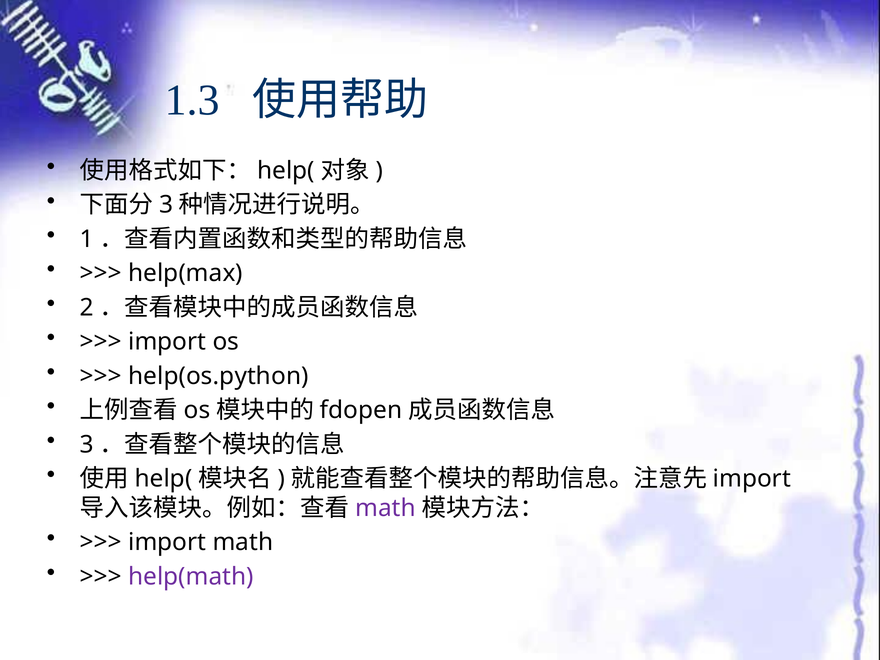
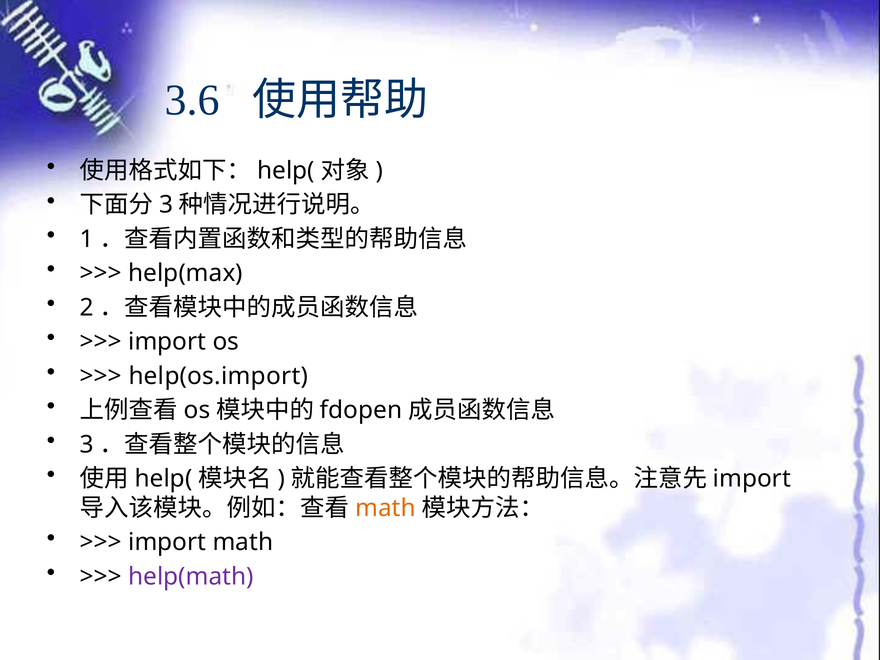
1.3: 1.3 -> 3.6
help(os.python: help(os.python -> help(os.import
math at (385, 508) colour: purple -> orange
